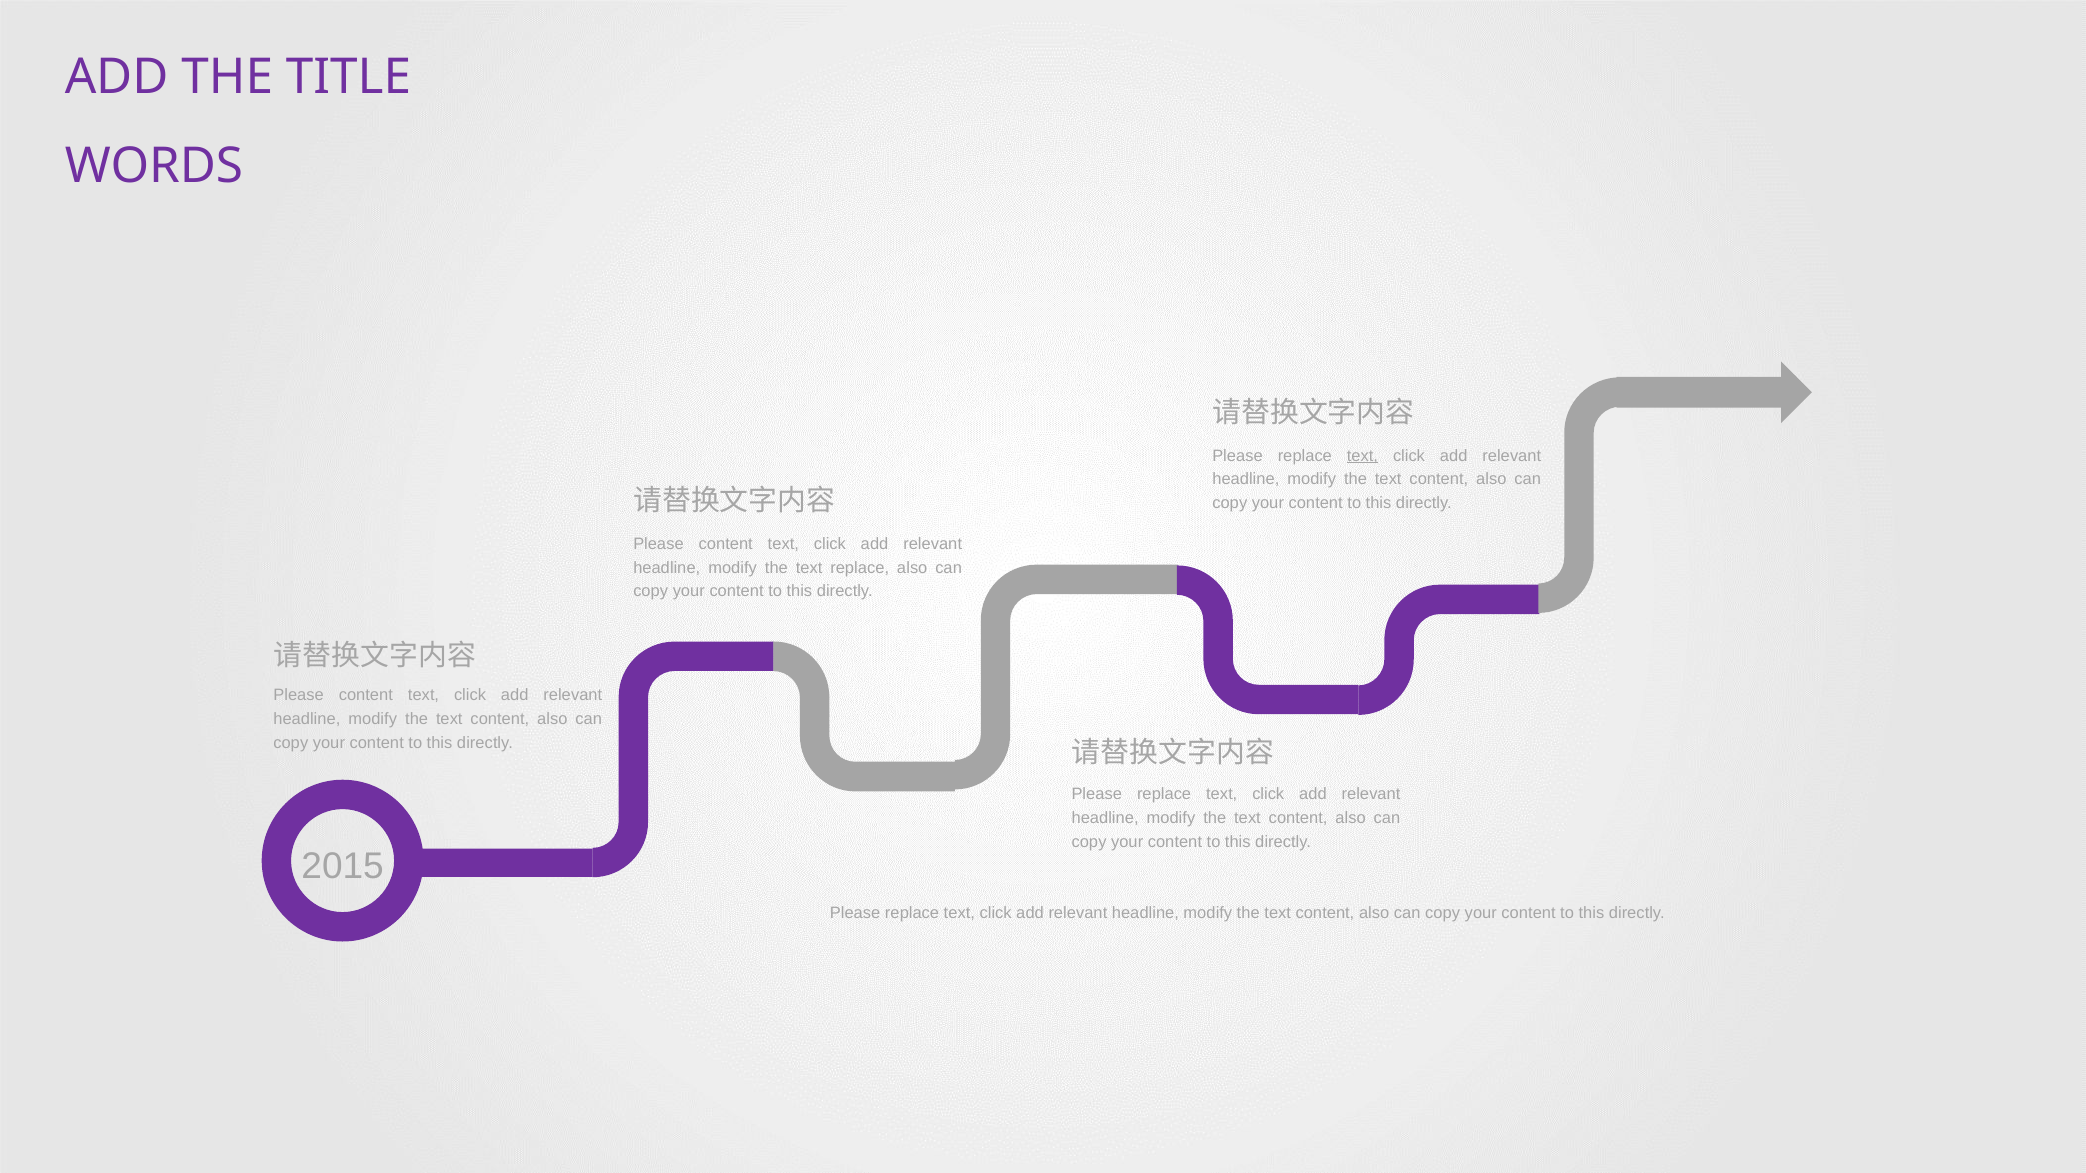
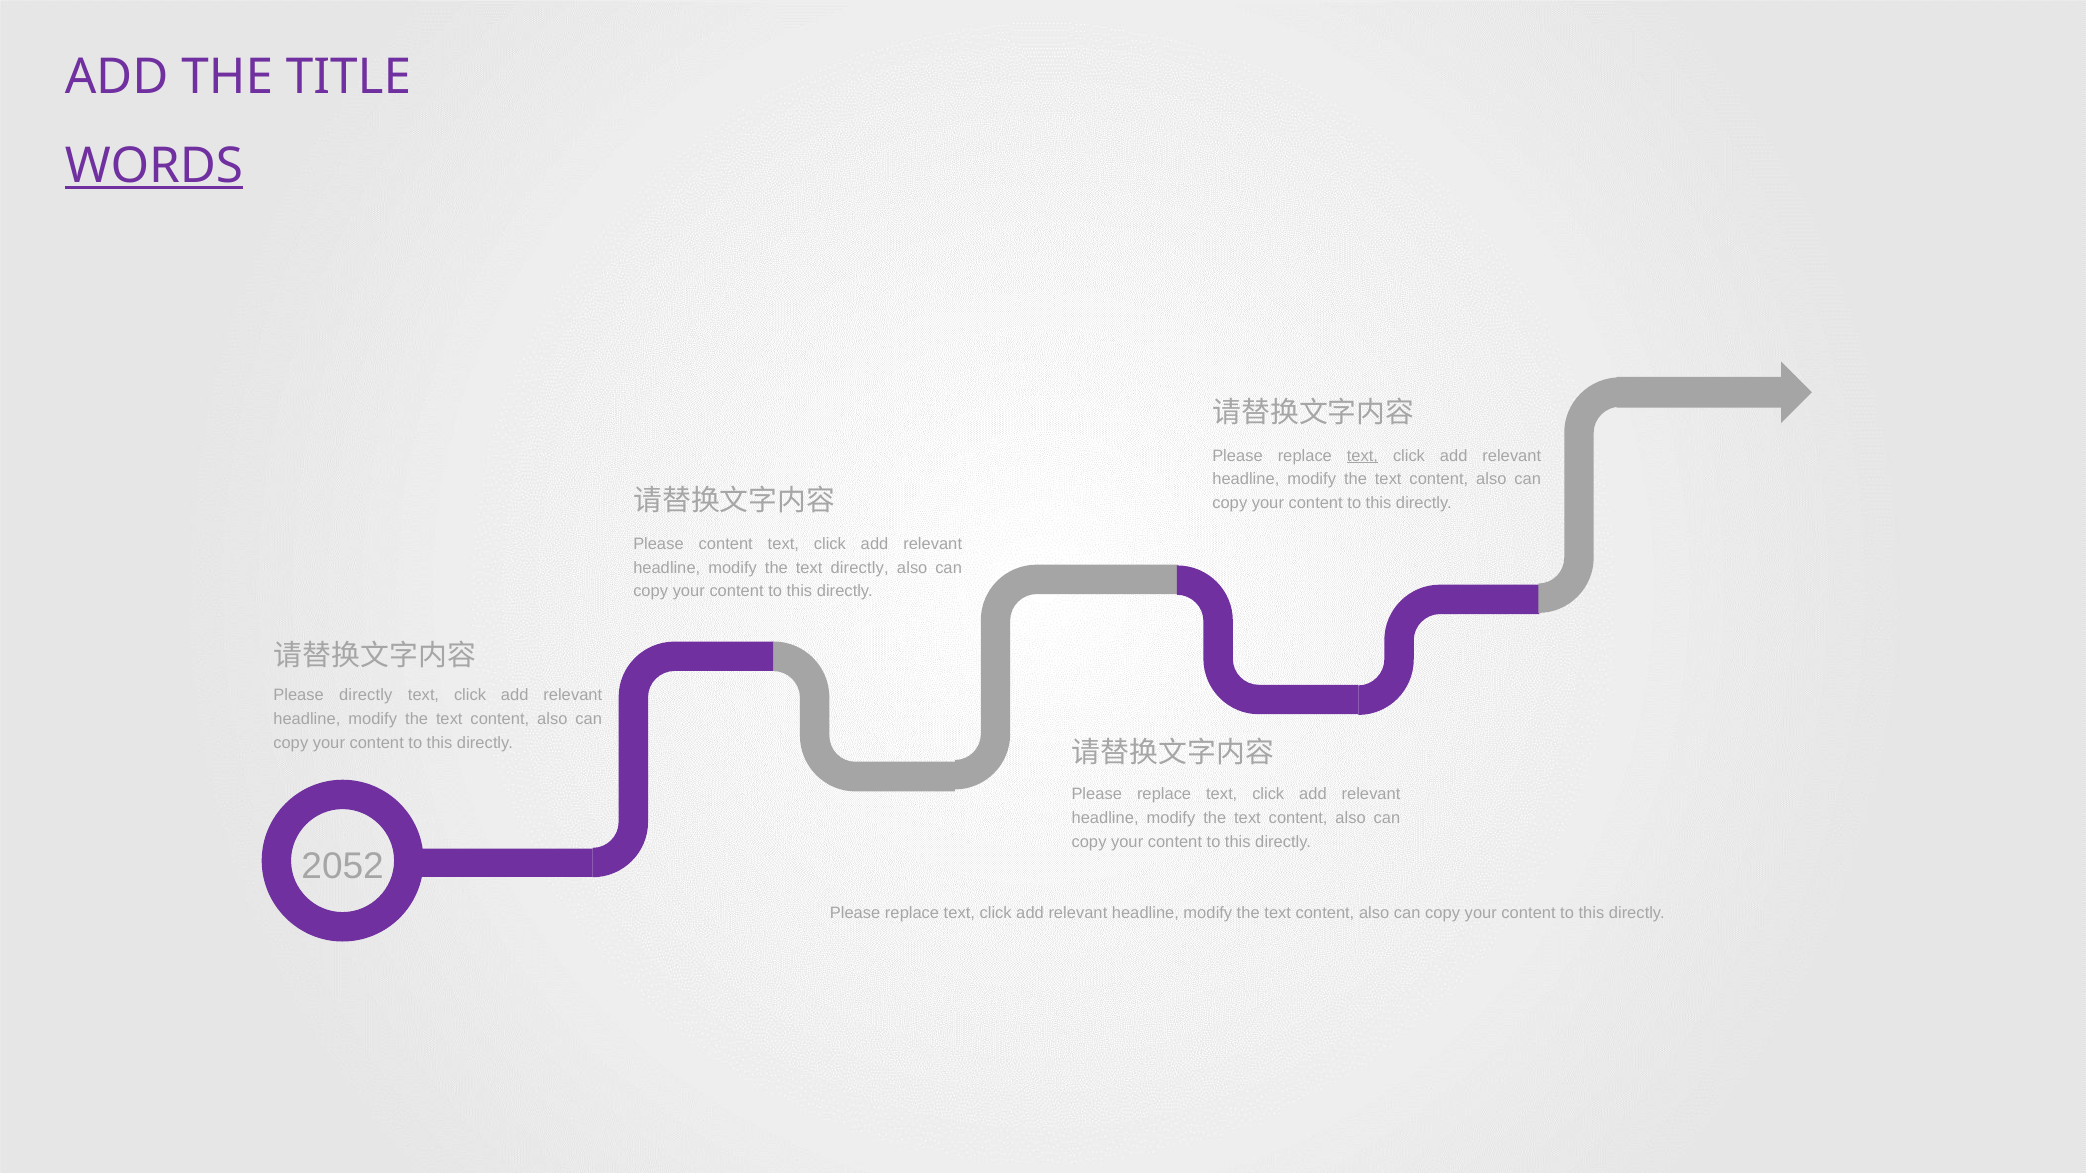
WORDS underline: none -> present
text replace: replace -> directly
content at (366, 696): content -> directly
2015: 2015 -> 2052
